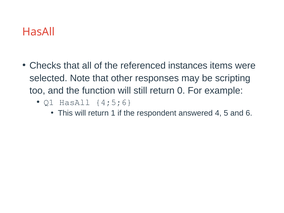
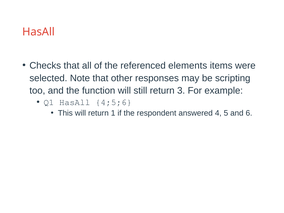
instances: instances -> elements
0: 0 -> 3
